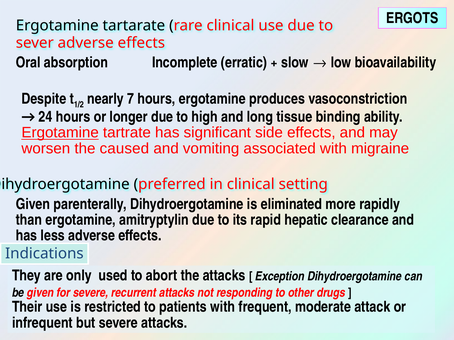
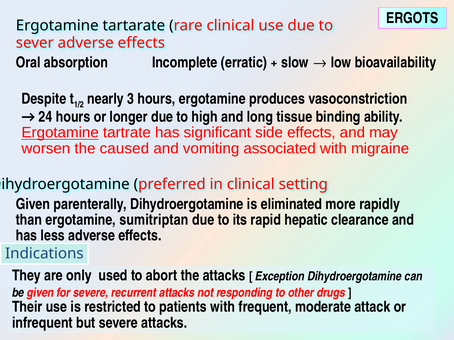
7: 7 -> 3
amitryptylin: amitryptylin -> sumitriptan
